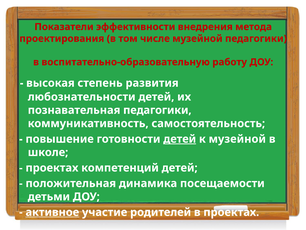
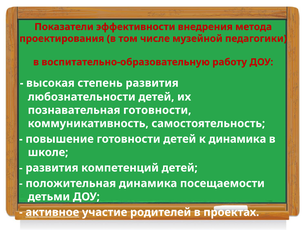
познавательная педагогики: педагогики -> готовности
детей at (180, 139) underline: present -> none
к музейной: музейной -> динамика
проектах at (52, 168): проектах -> развития
